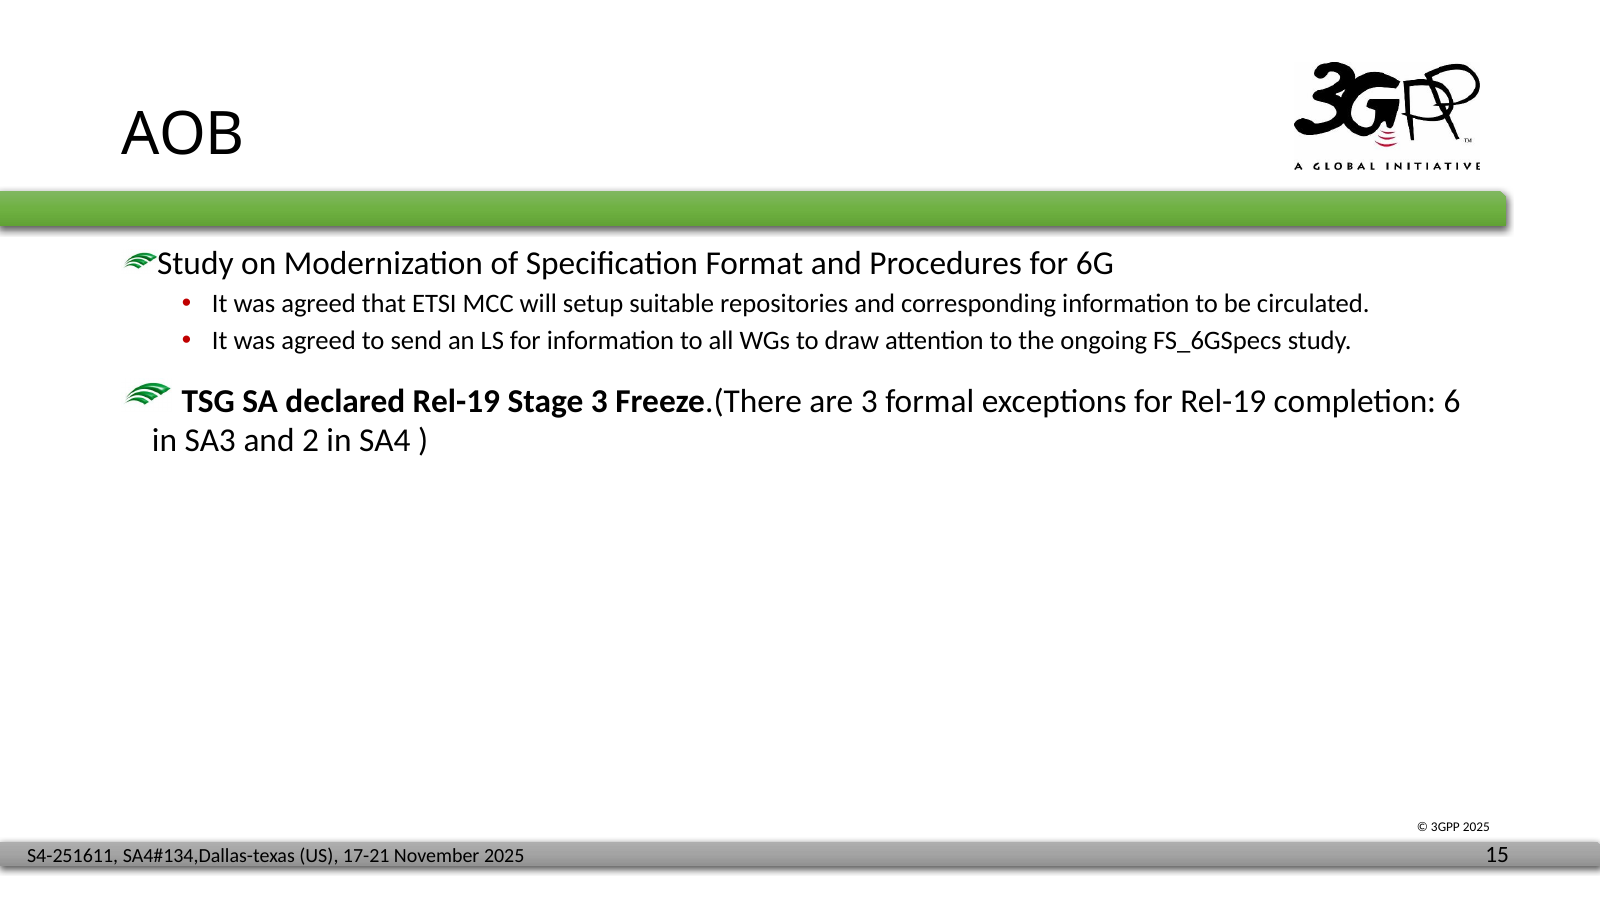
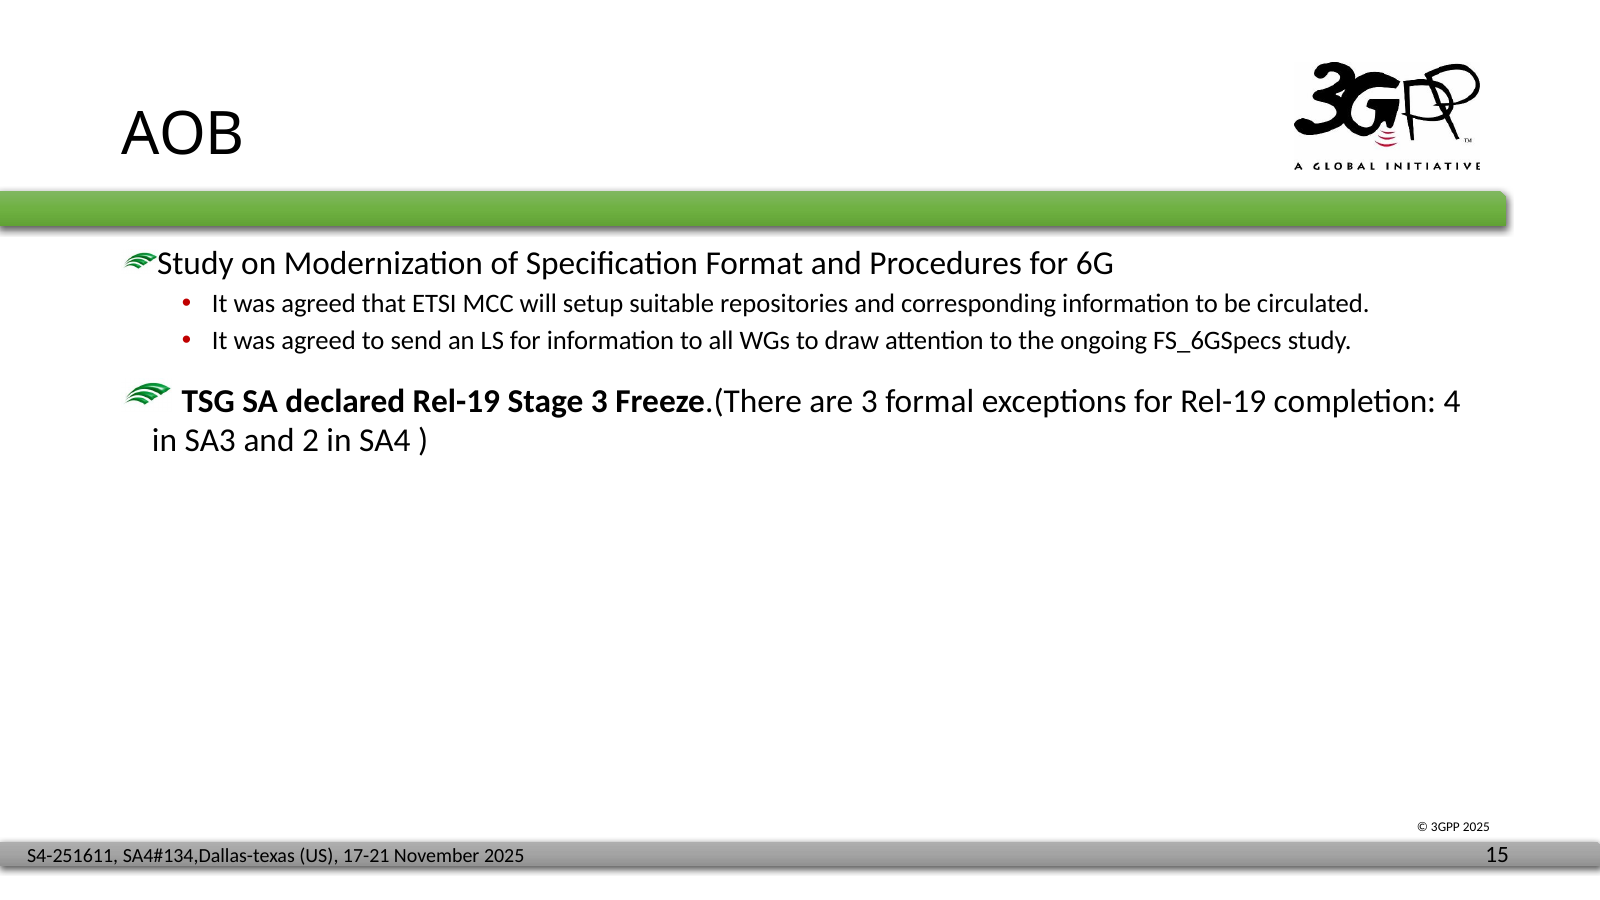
6: 6 -> 4
